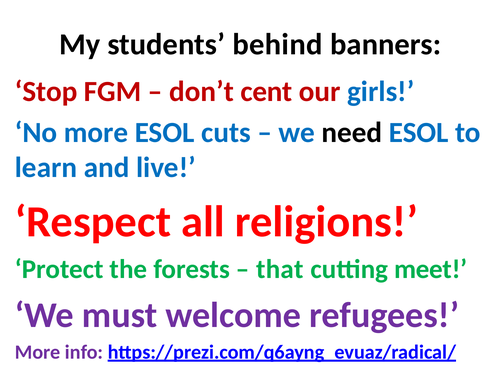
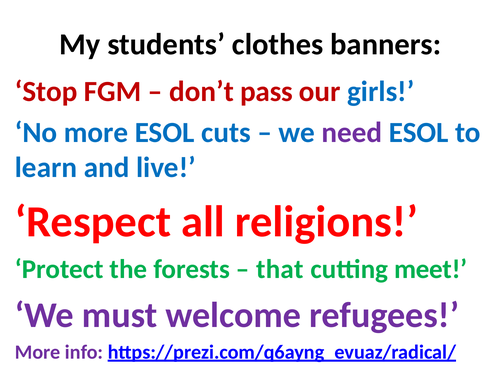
behind: behind -> clothes
cent: cent -> pass
need colour: black -> purple
